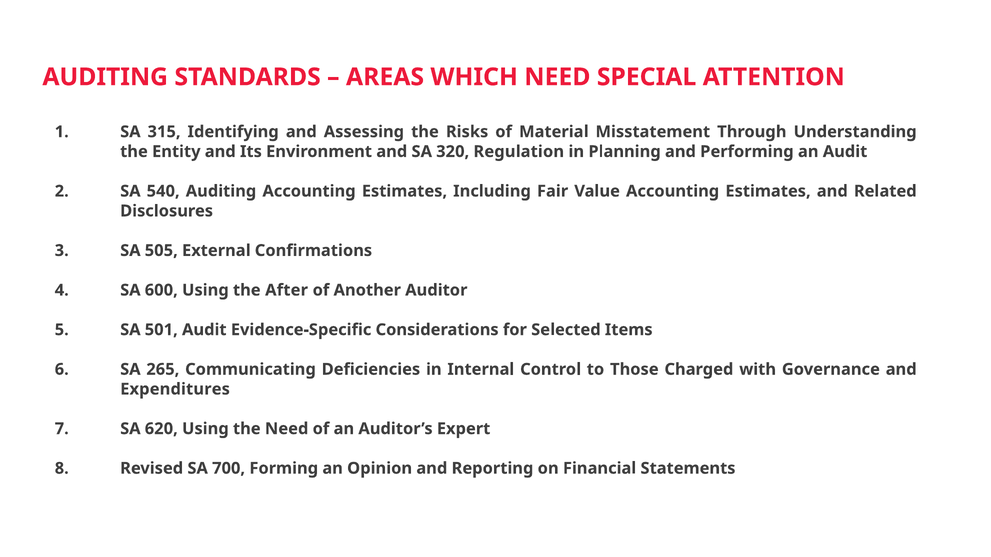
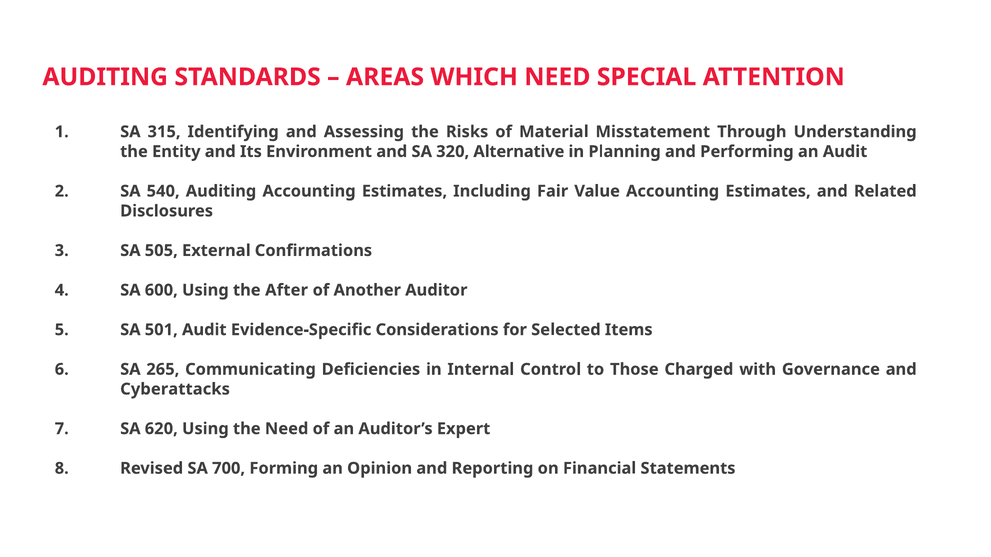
Regulation: Regulation -> Alternative
Expenditures: Expenditures -> Cyberattacks
